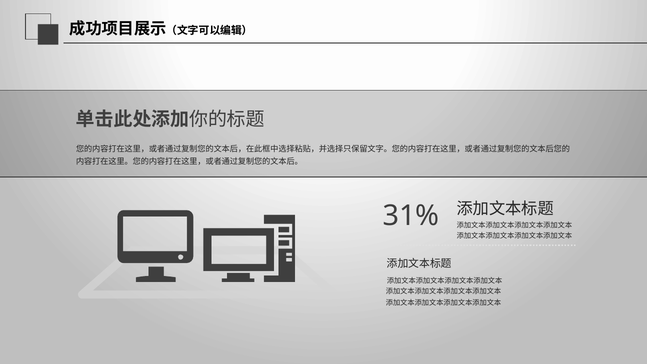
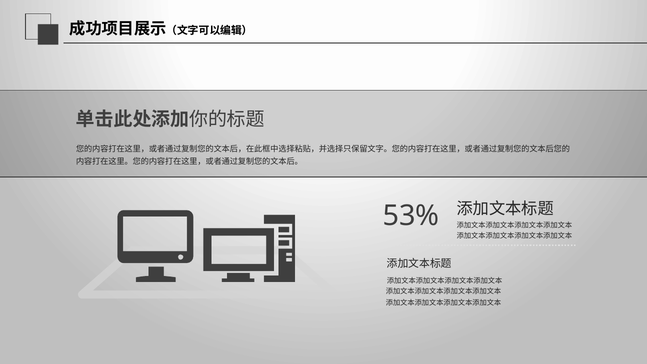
31%: 31% -> 53%
